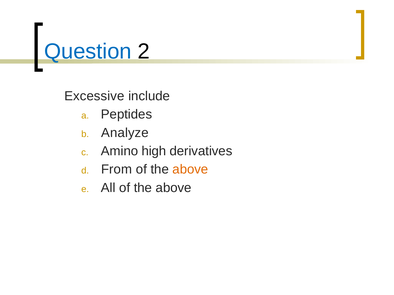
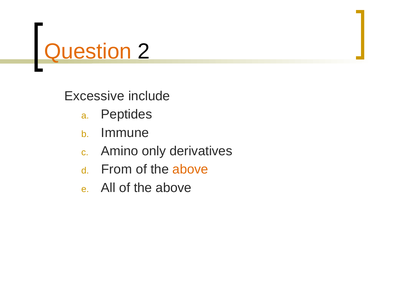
Question colour: blue -> orange
Analyze: Analyze -> Immune
high: high -> only
